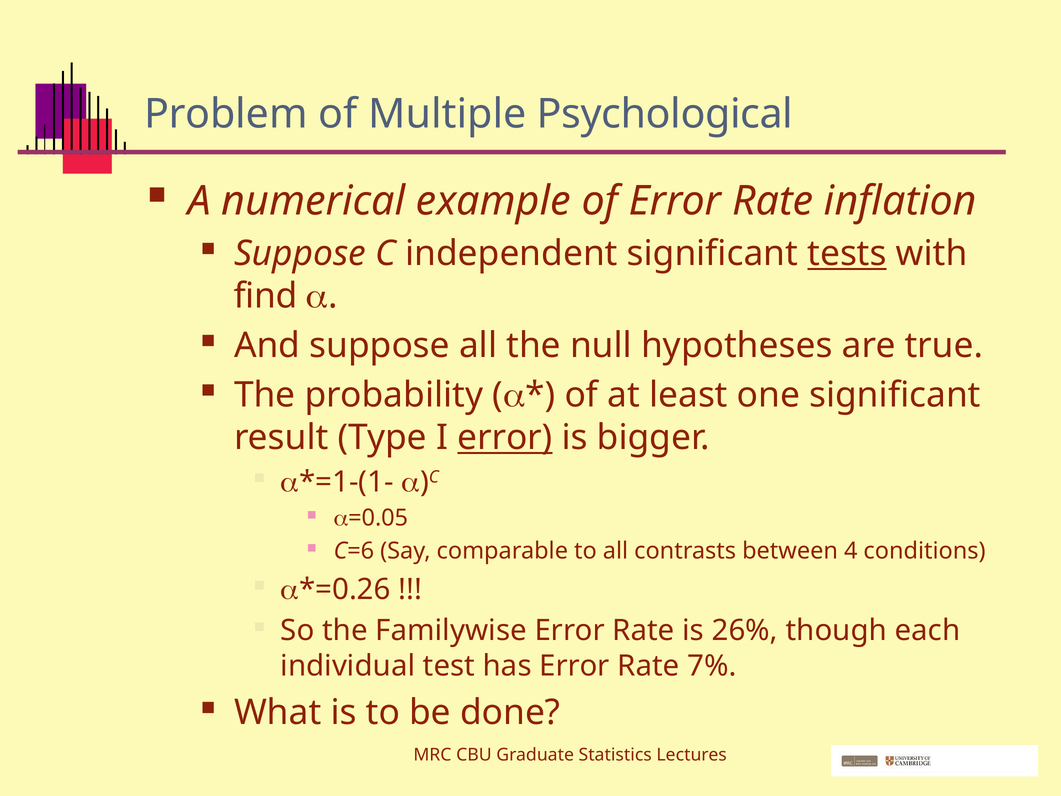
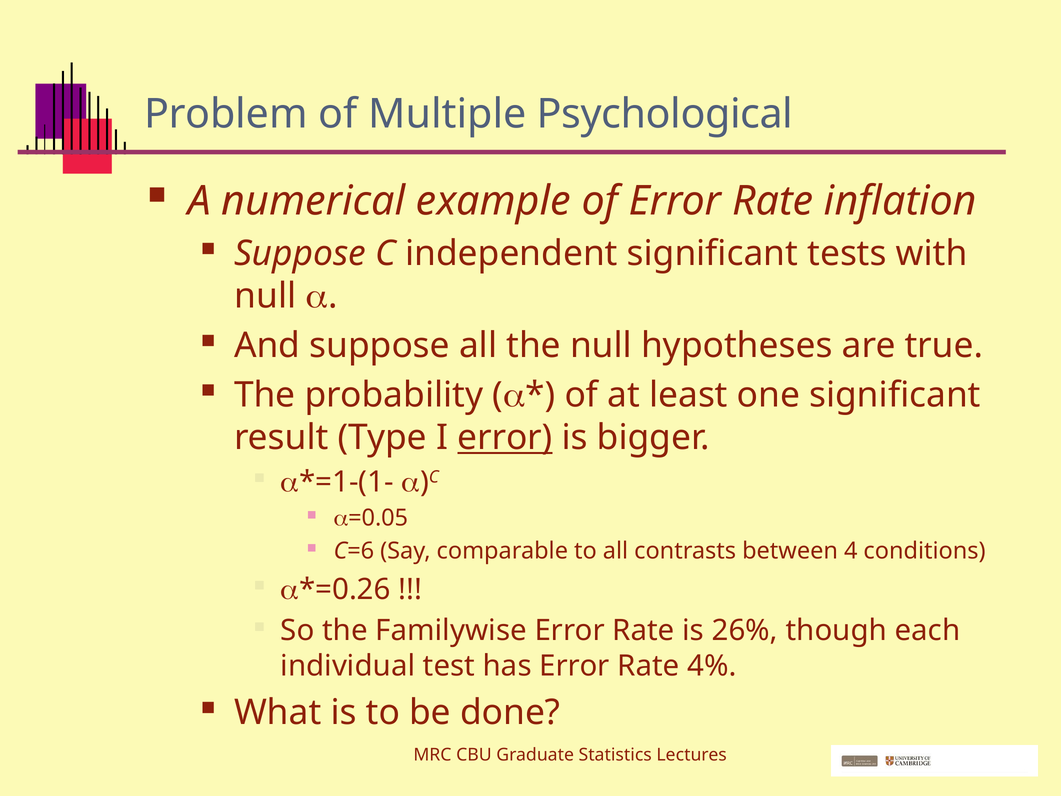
tests underline: present -> none
find at (265, 296): find -> null
7%: 7% -> 4%
